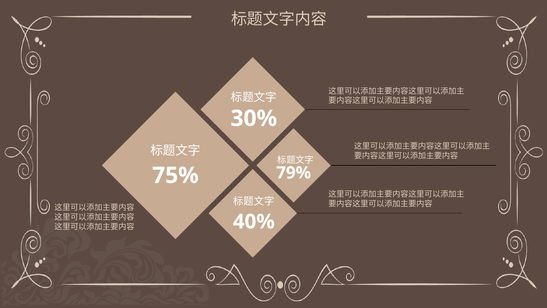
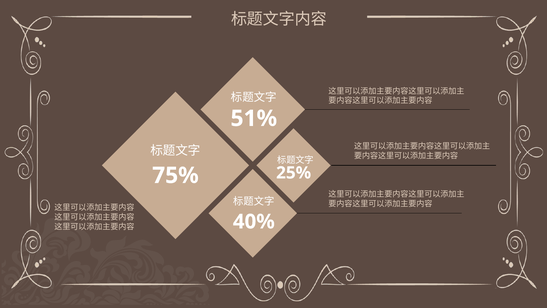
30%: 30% -> 51%
79%: 79% -> 25%
